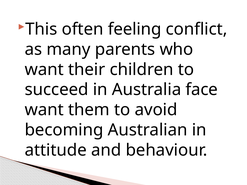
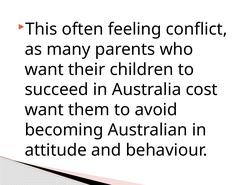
face: face -> cost
